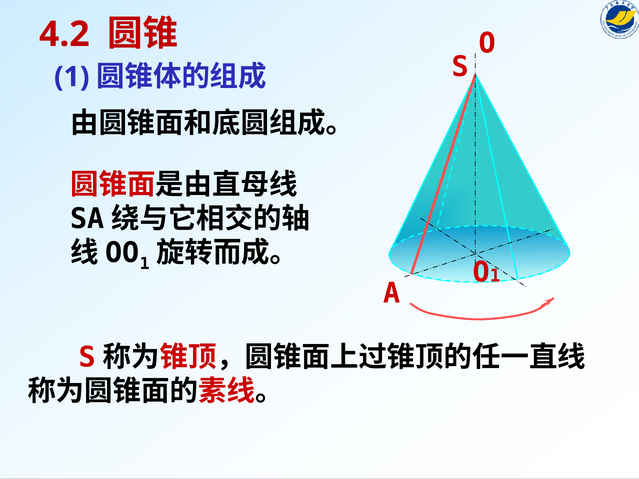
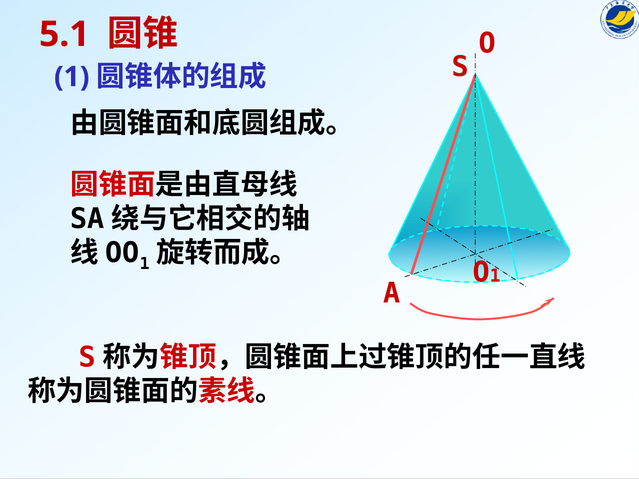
4.2: 4.2 -> 5.1
